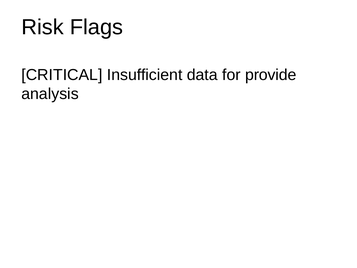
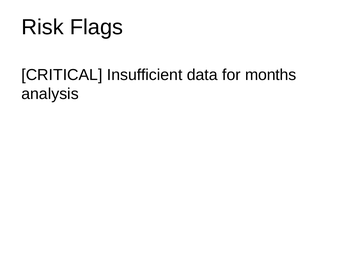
provide: provide -> months
